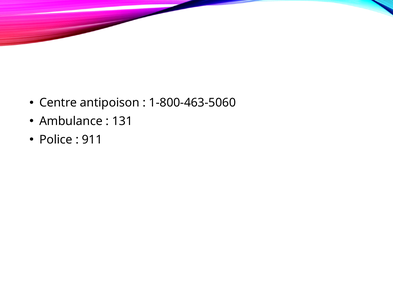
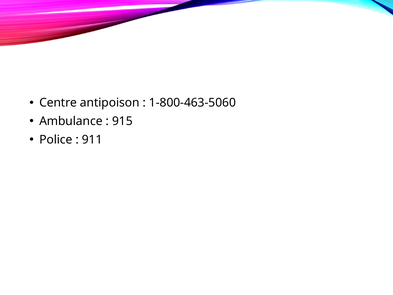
131: 131 -> 915
